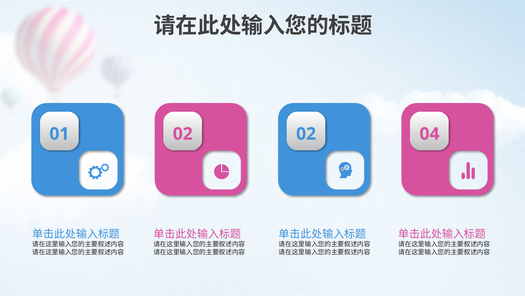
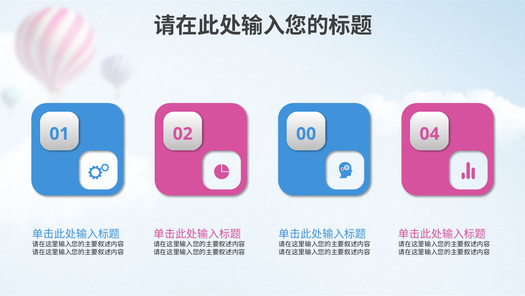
01 02: 02 -> 00
